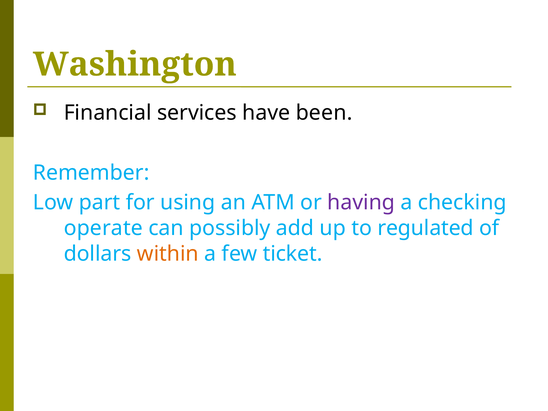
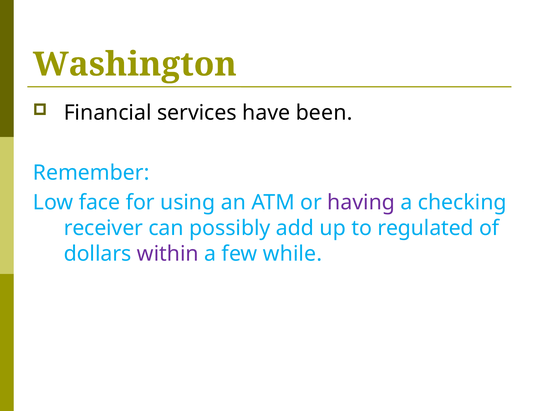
part: part -> face
operate: operate -> receiver
within colour: orange -> purple
ticket: ticket -> while
